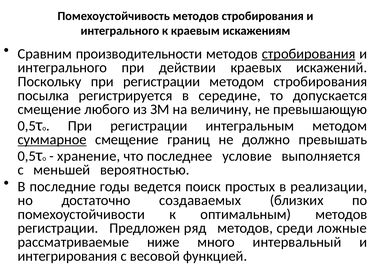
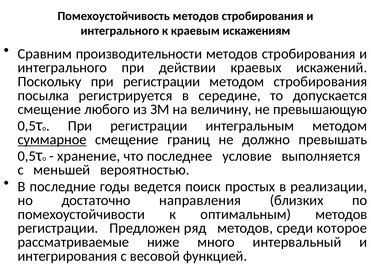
стробирования at (309, 54) underline: present -> none
создаваемых: создаваемых -> направления
ложные: ложные -> которое
